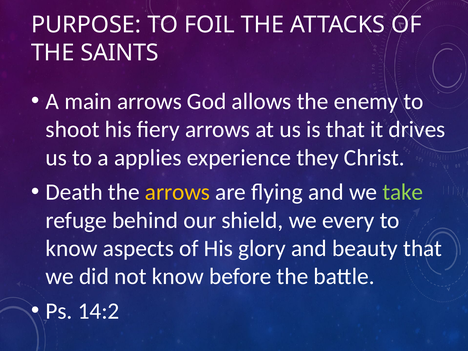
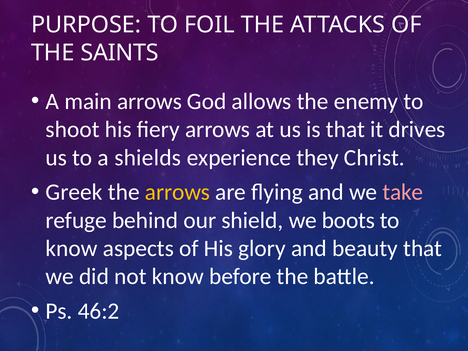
applies: applies -> shields
Death: Death -> Greek
take colour: light green -> pink
every: every -> boots
14:2: 14:2 -> 46:2
